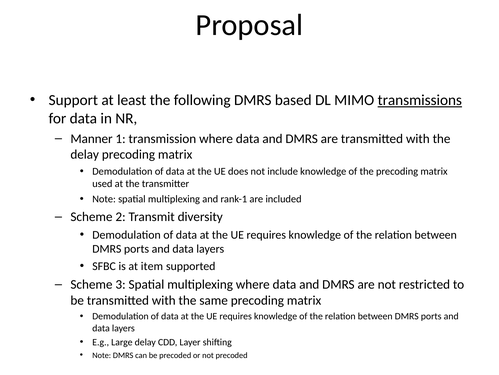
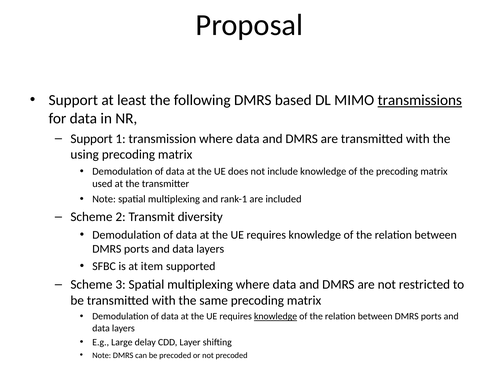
Manner at (92, 139): Manner -> Support
delay at (85, 154): delay -> using
knowledge at (276, 316) underline: none -> present
